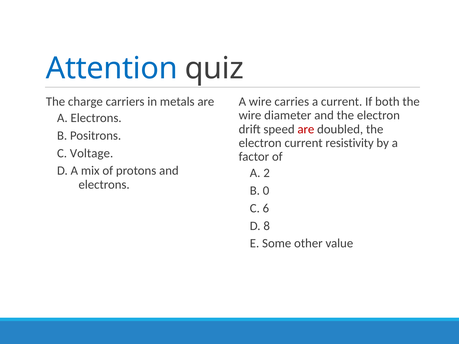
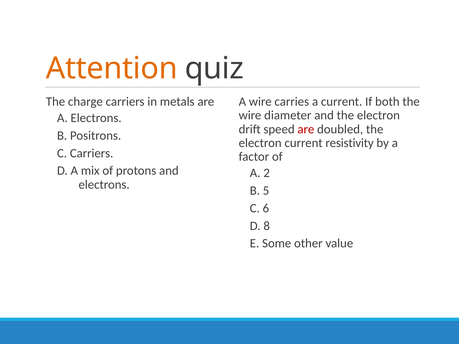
Attention colour: blue -> orange
C Voltage: Voltage -> Carriers
0: 0 -> 5
